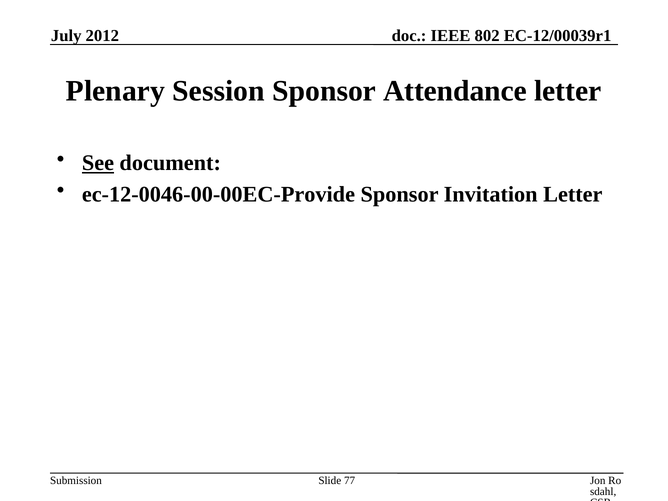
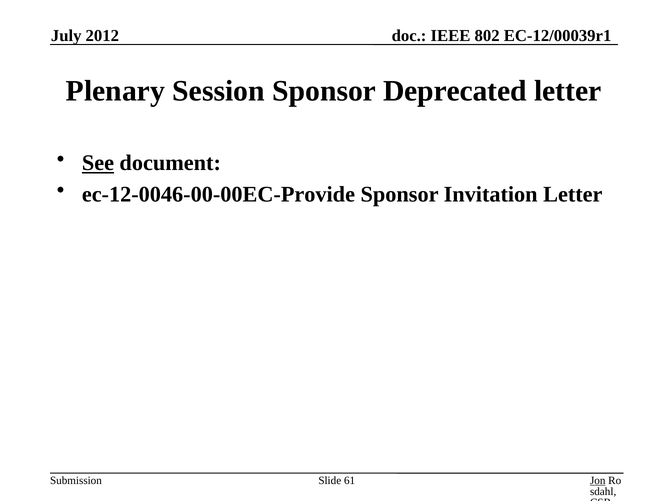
Attendance: Attendance -> Deprecated
Jon underline: none -> present
77: 77 -> 61
